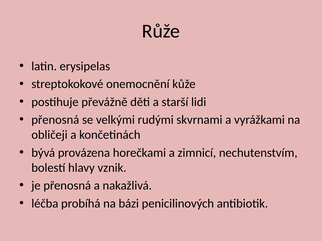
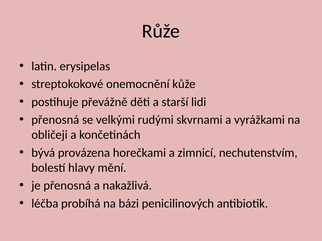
vznik: vznik -> mění
